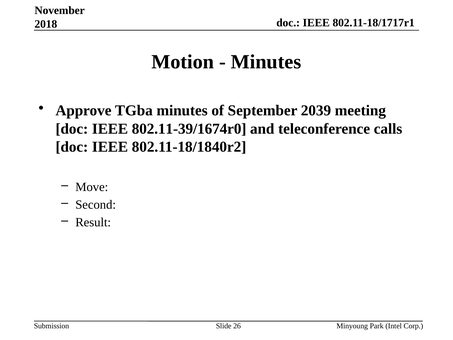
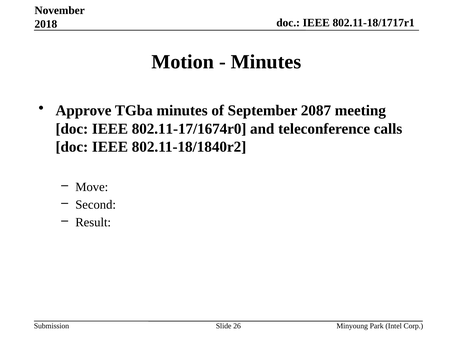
2039: 2039 -> 2087
802.11-39/1674r0: 802.11-39/1674r0 -> 802.11-17/1674r0
